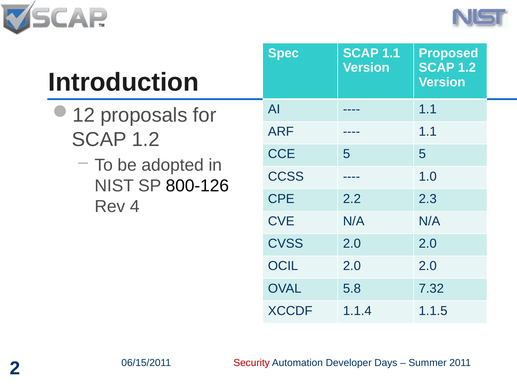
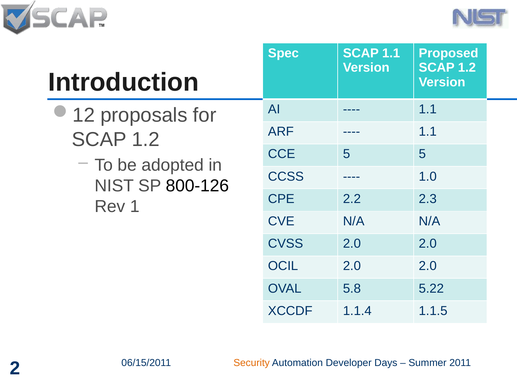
4: 4 -> 1
7.32: 7.32 -> 5.22
Security colour: red -> orange
